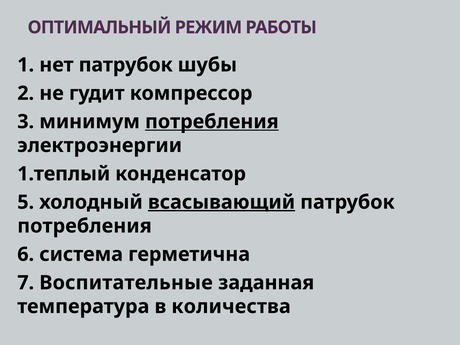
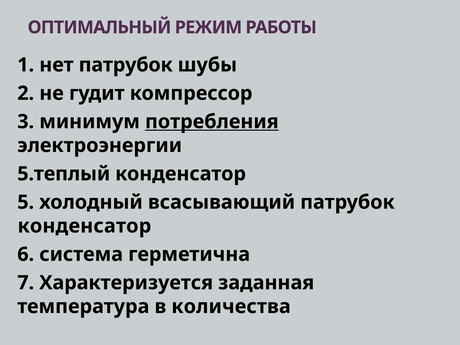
1.теплый: 1.теплый -> 5.теплый
всасывающий underline: present -> none
потребления at (84, 226): потребления -> конденсатор
Воспитательные: Воспитательные -> Характеризуется
